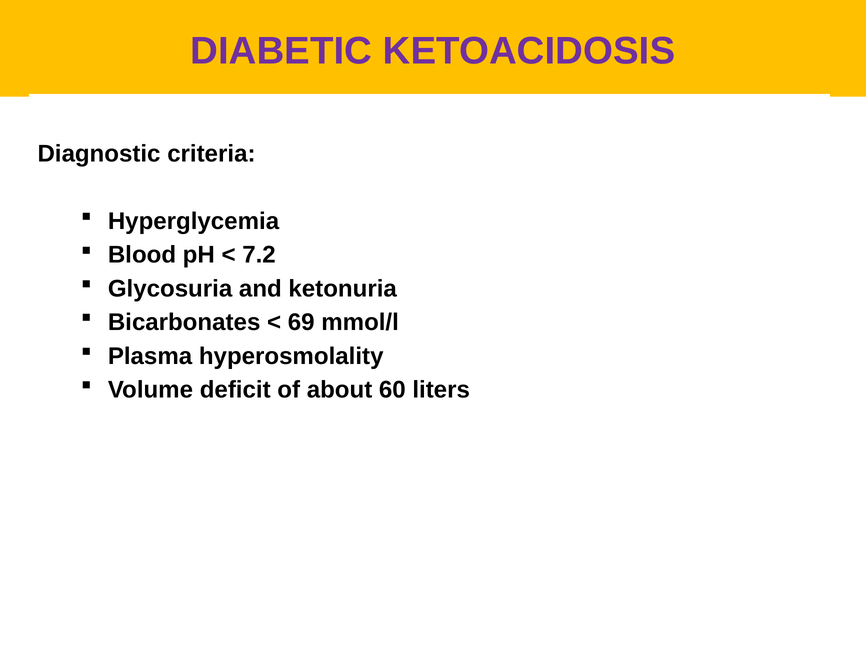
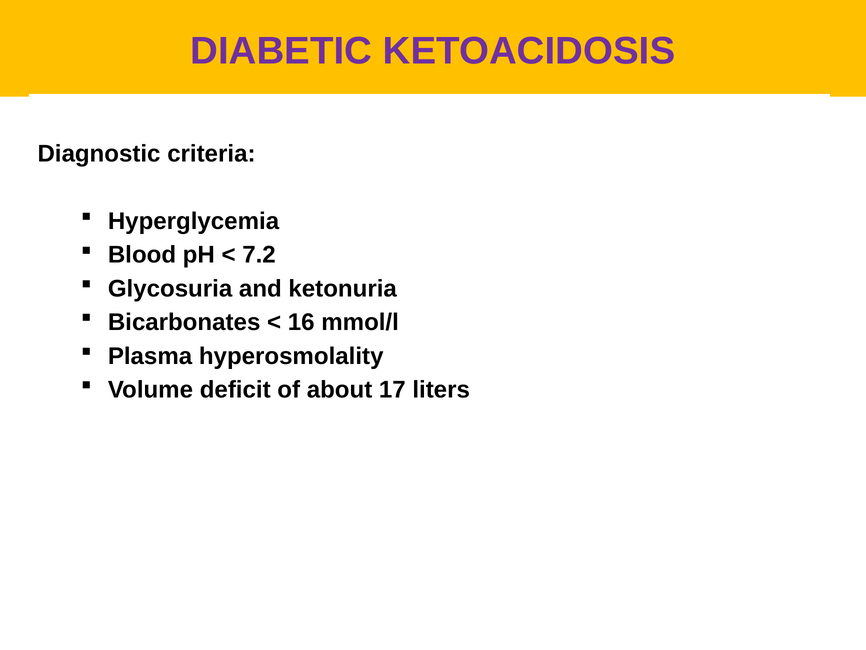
69: 69 -> 16
60: 60 -> 17
